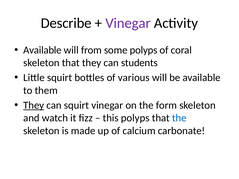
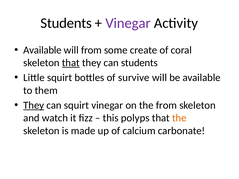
Describe at (66, 23): Describe -> Students
some polyps: polyps -> create
that at (71, 63) underline: none -> present
various: various -> survive
the form: form -> from
the at (179, 118) colour: blue -> orange
